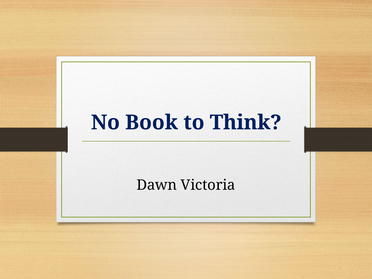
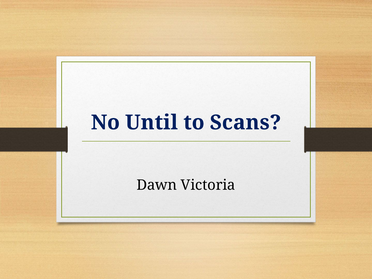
Book: Book -> Until
Think: Think -> Scans
